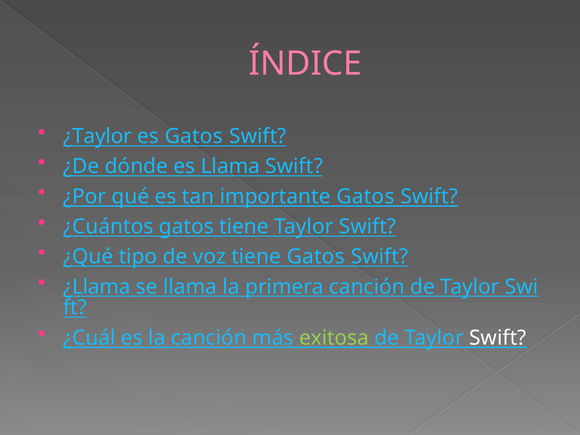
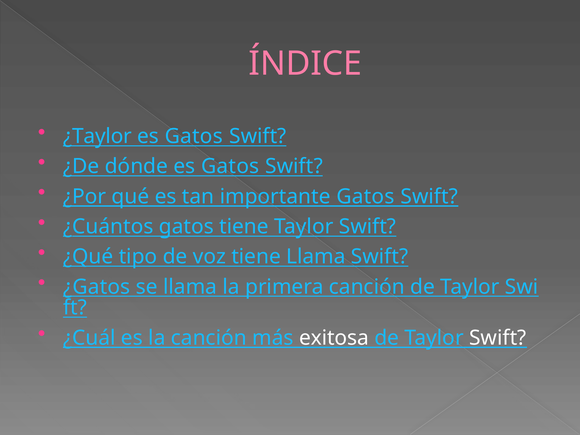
dónde es Llama: Llama -> Gatos
tiene Gatos: Gatos -> Llama
¿Llama: ¿Llama -> ¿Gatos
exitosa colour: light green -> white
